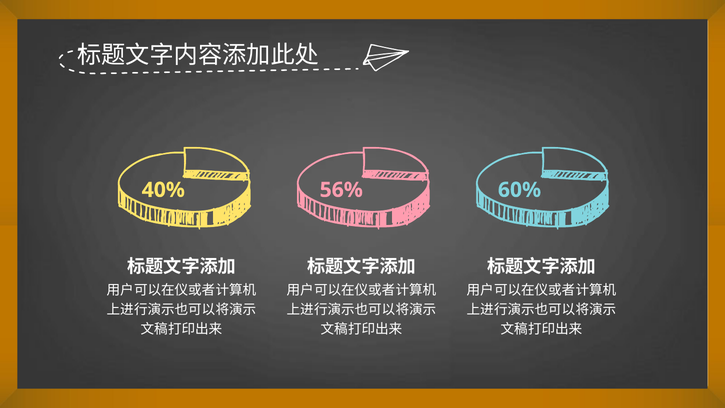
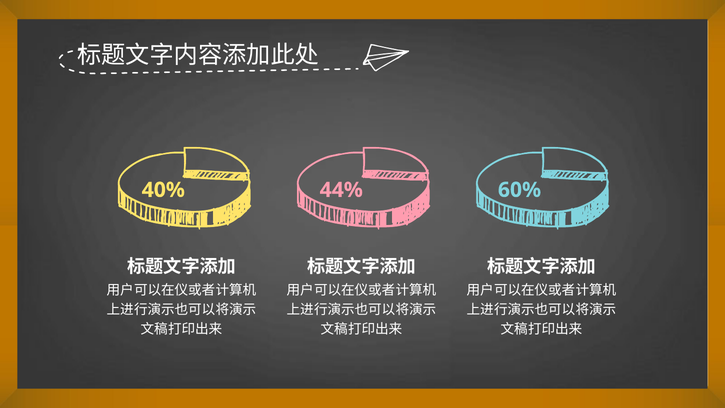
56%: 56% -> 44%
